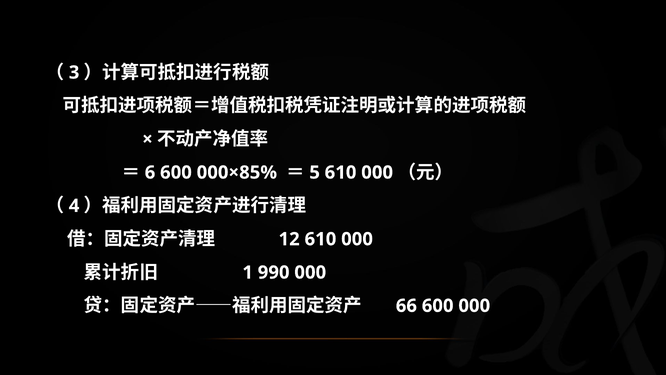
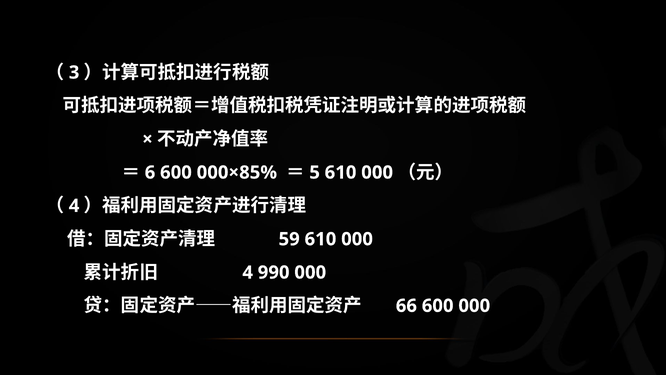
12: 12 -> 59
1 at (248, 272): 1 -> 4
